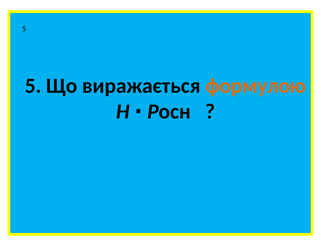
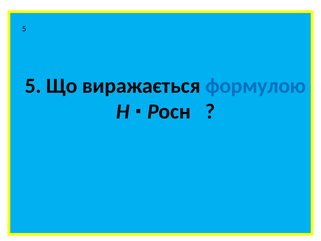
формулою colour: orange -> blue
